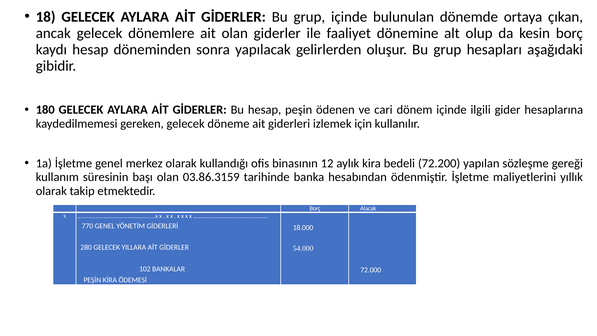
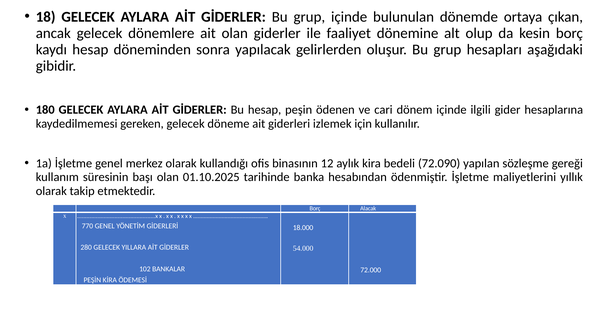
72.200: 72.200 -> 72.090
03.86.3159: 03.86.3159 -> 01.10.2025
